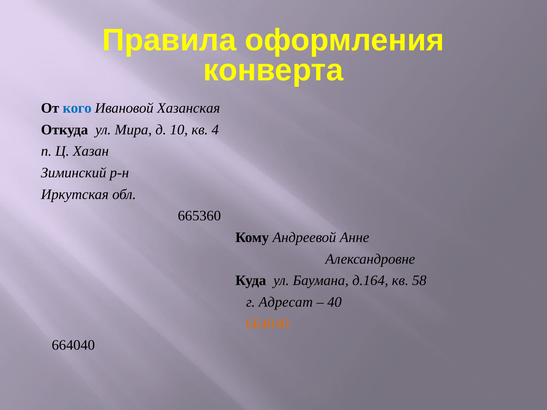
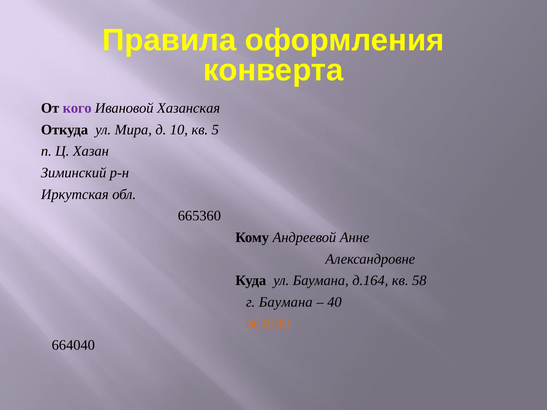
кого colour: blue -> purple
4: 4 -> 5
г Адресат: Адресат -> Баумана
